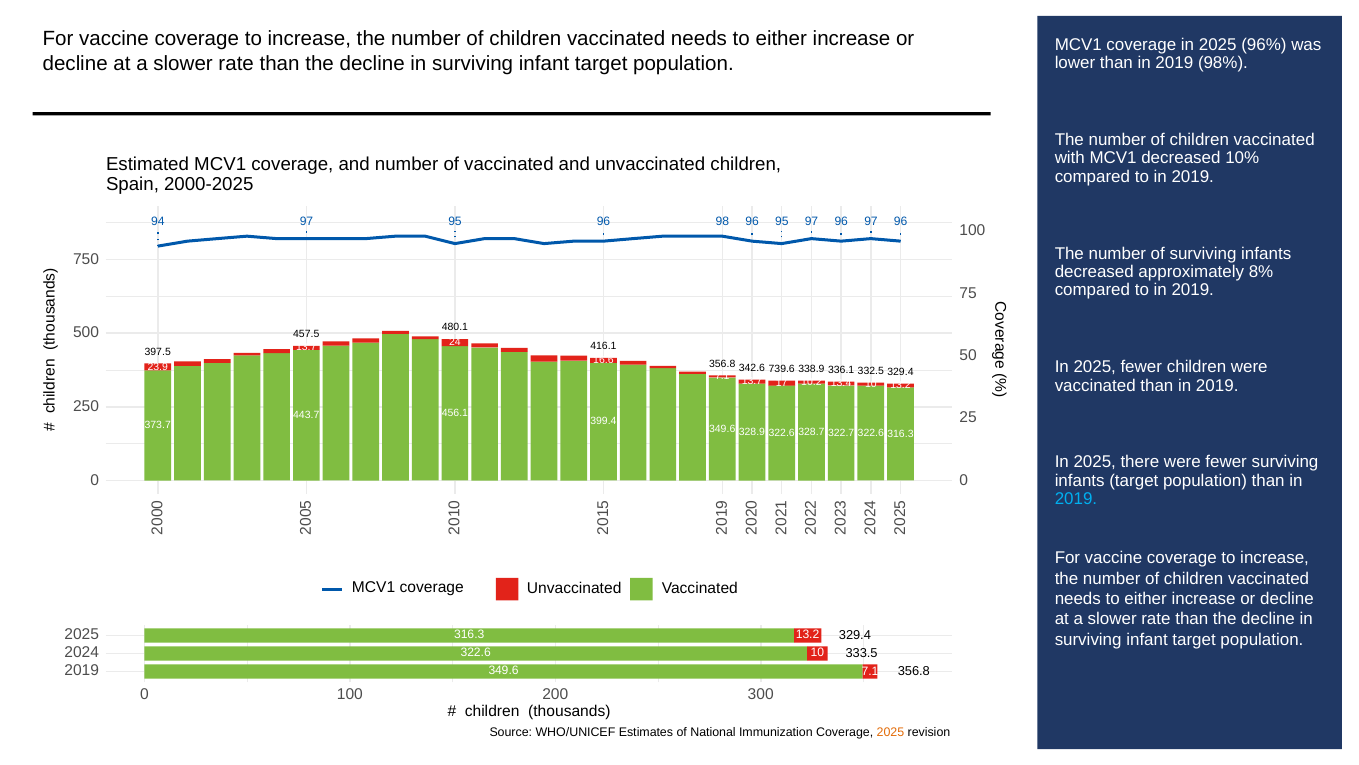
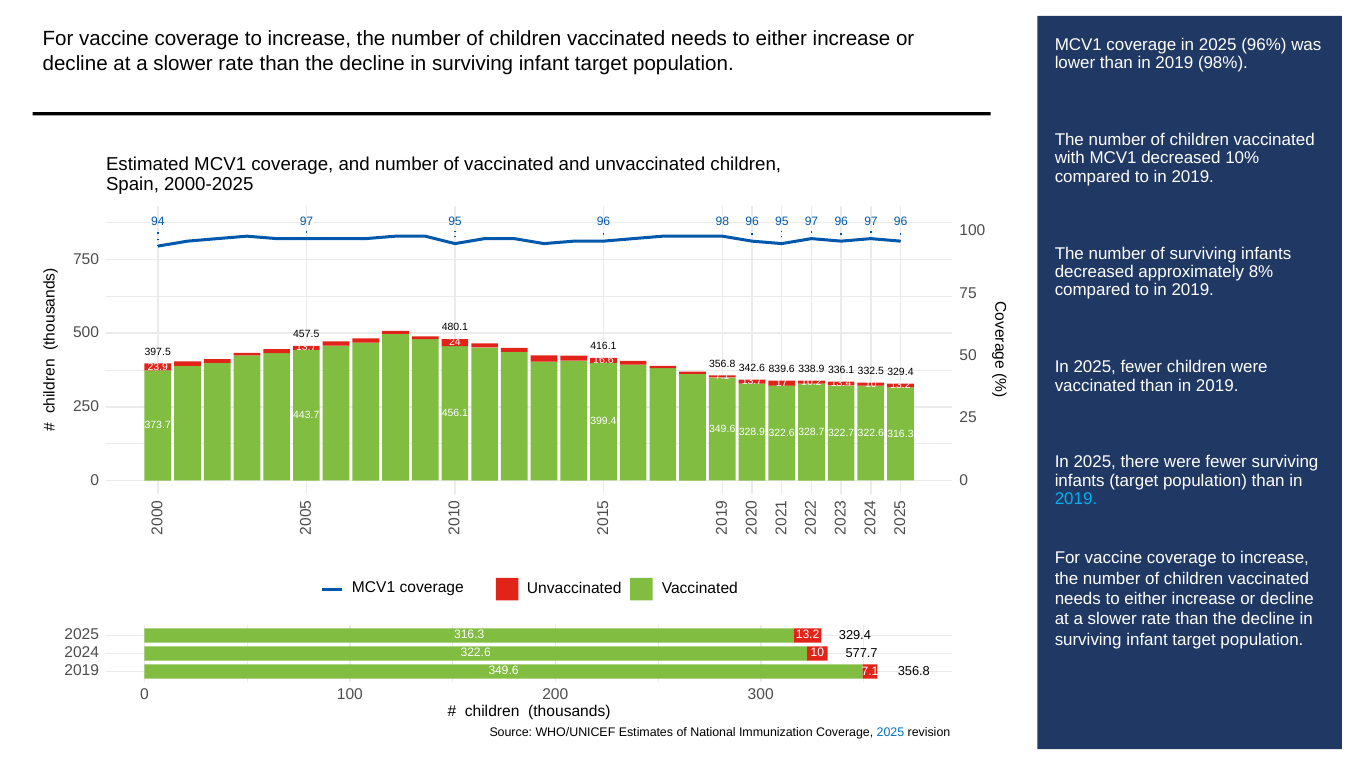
739.6: 739.6 -> 839.6
333.5: 333.5 -> 577.7
2025 at (890, 732) colour: orange -> blue
